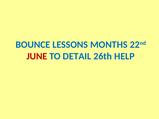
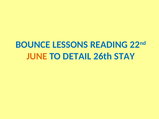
MONTHS: MONTHS -> READING
JUNE colour: red -> orange
HELP: HELP -> STAY
